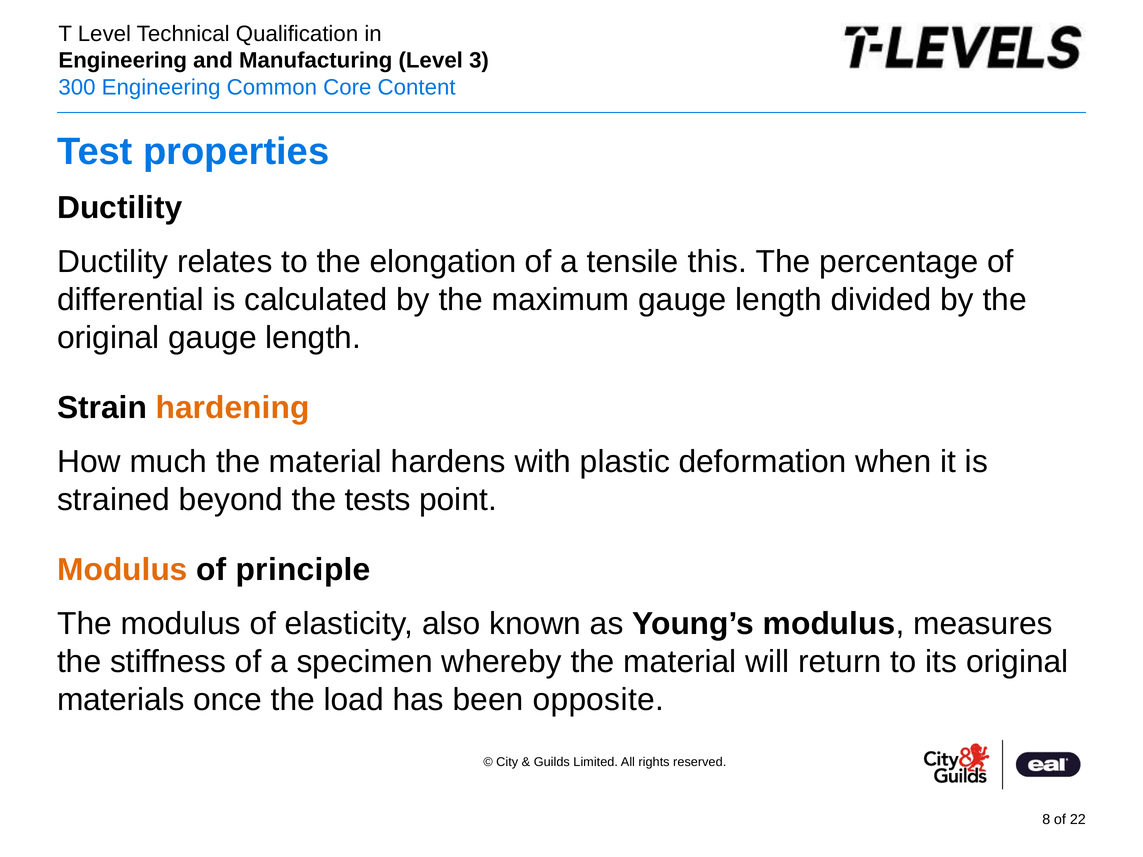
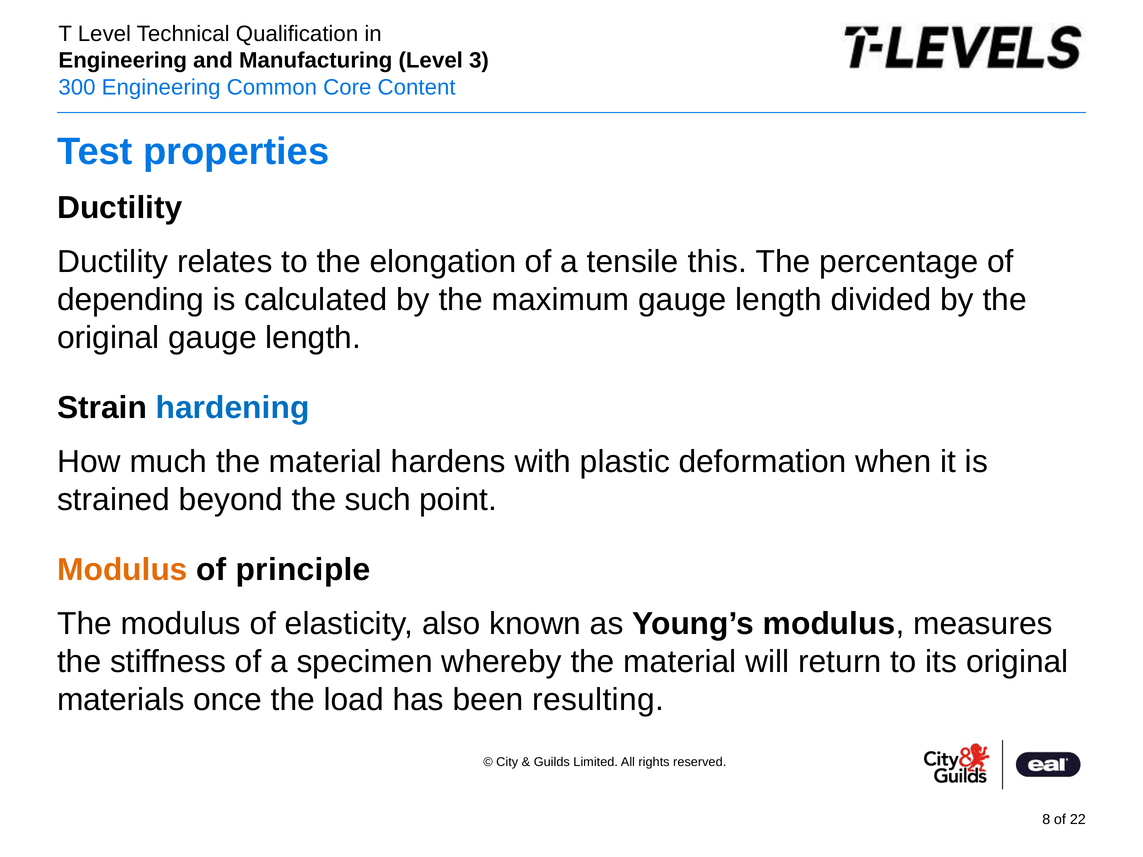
differential: differential -> depending
hardening colour: orange -> blue
tests: tests -> such
opposite: opposite -> resulting
